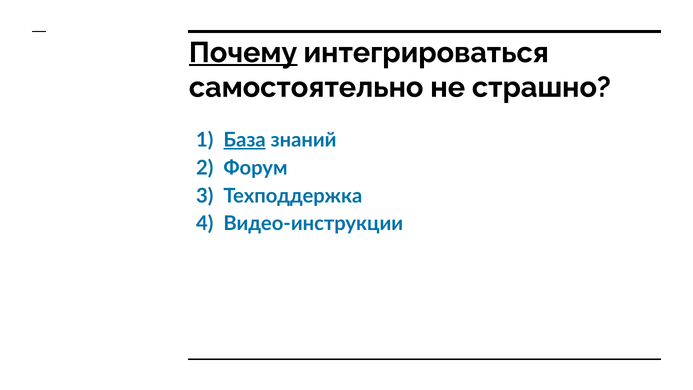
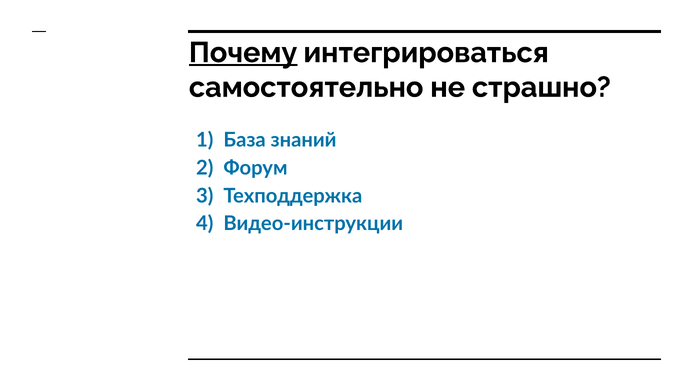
База underline: present -> none
